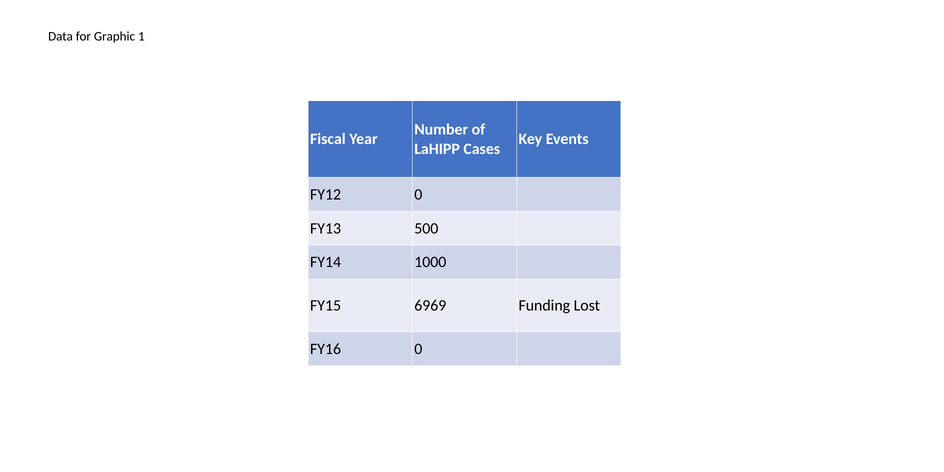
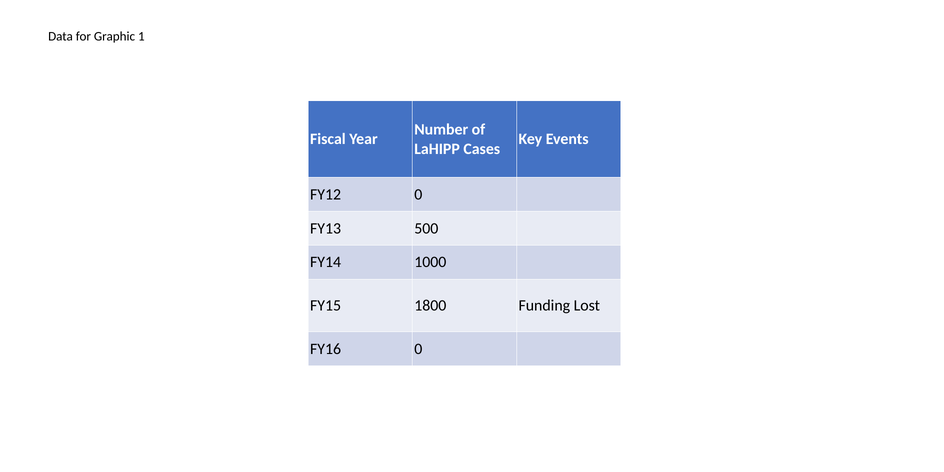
6969: 6969 -> 1800
